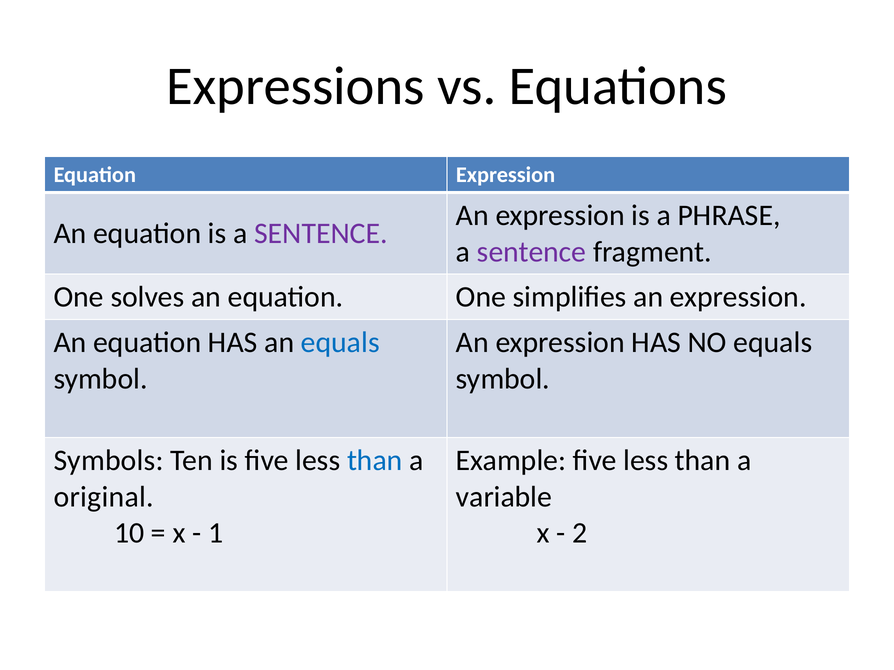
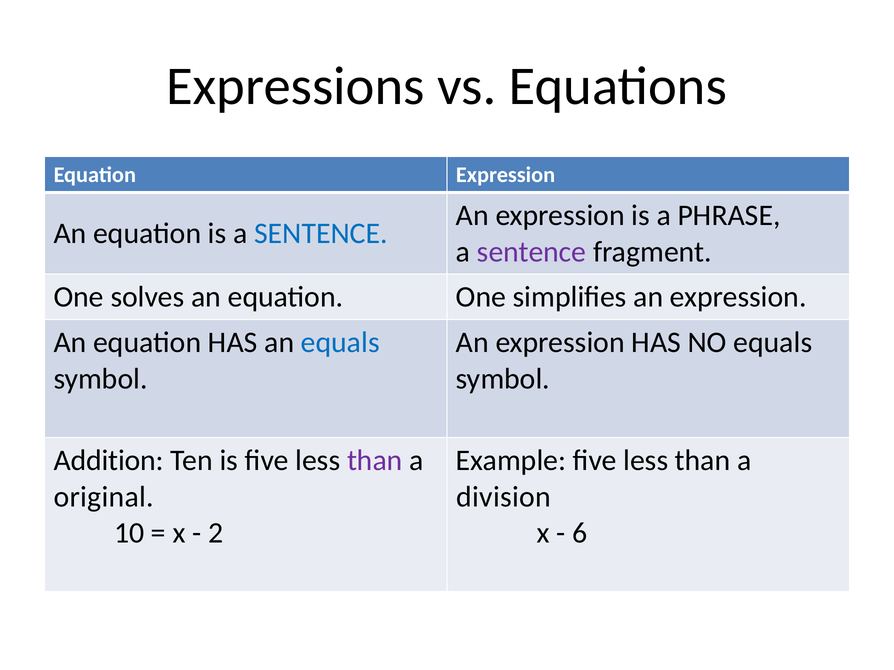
SENTENCE at (321, 234) colour: purple -> blue
Symbols: Symbols -> Addition
than at (375, 461) colour: blue -> purple
variable: variable -> division
1: 1 -> 2
2: 2 -> 6
